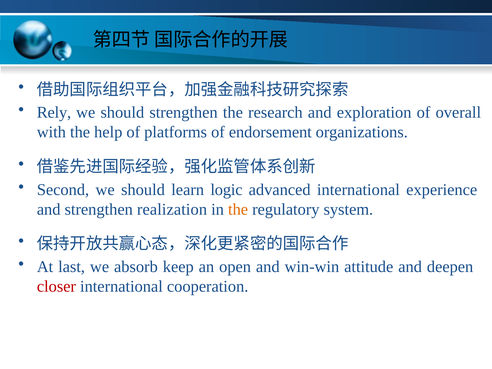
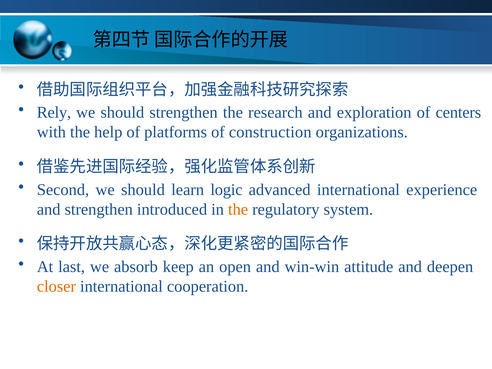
overall: overall -> centers
endorsement: endorsement -> construction
realization: realization -> introduced
closer colour: red -> orange
